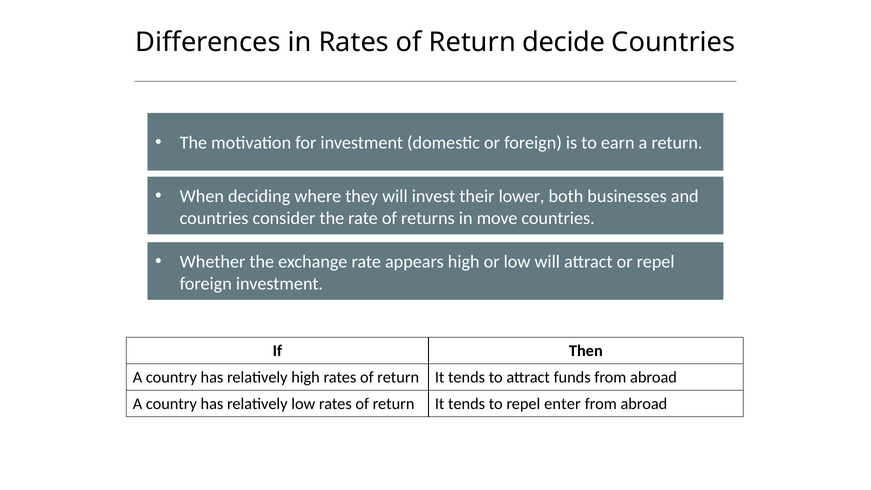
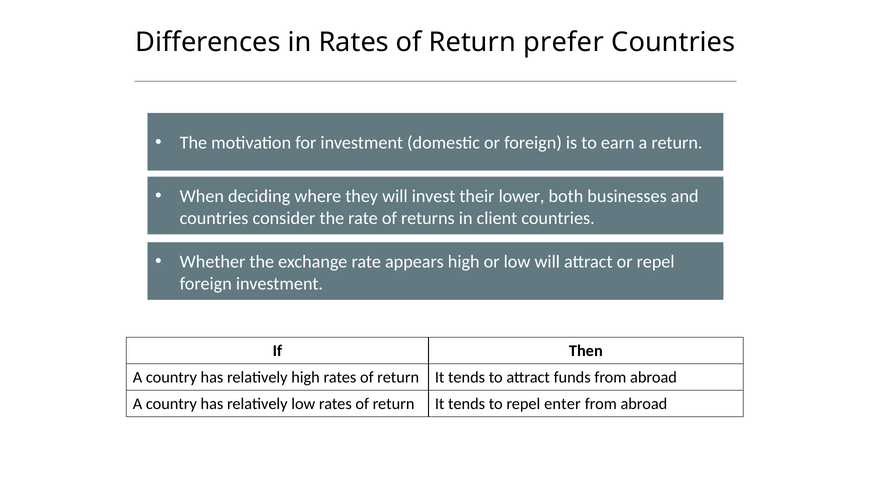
decide: decide -> prefer
move: move -> client
